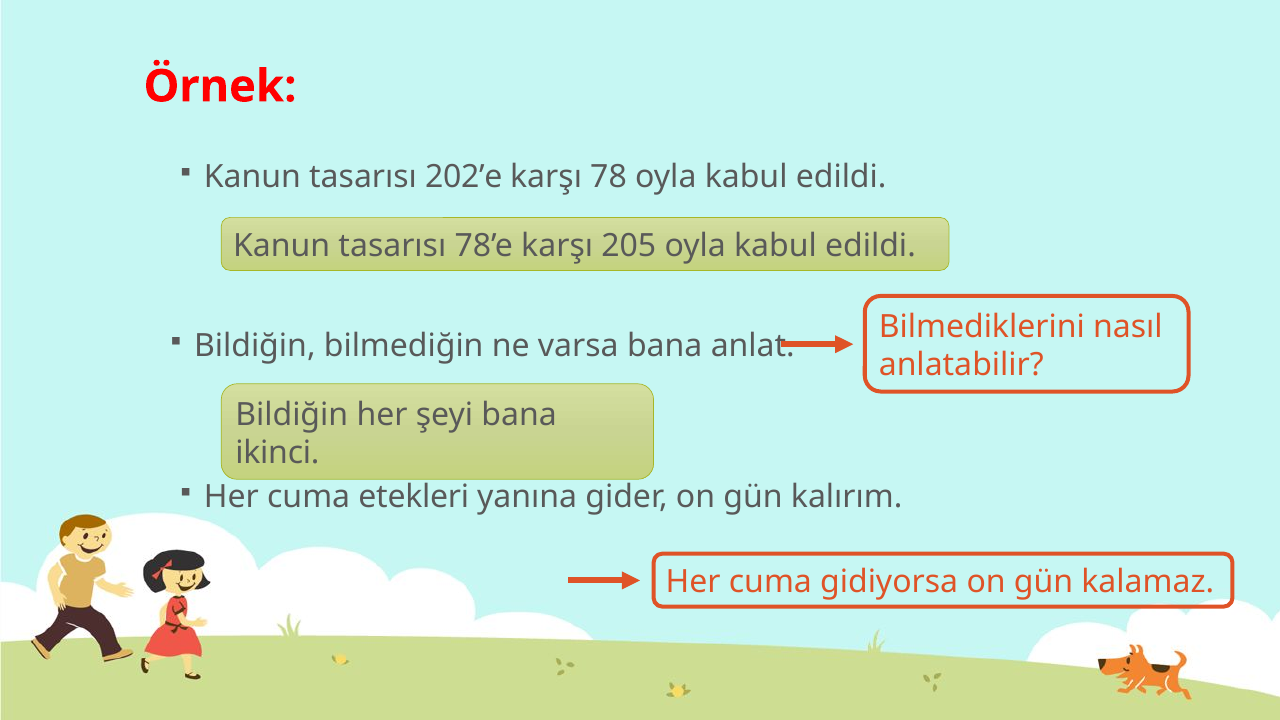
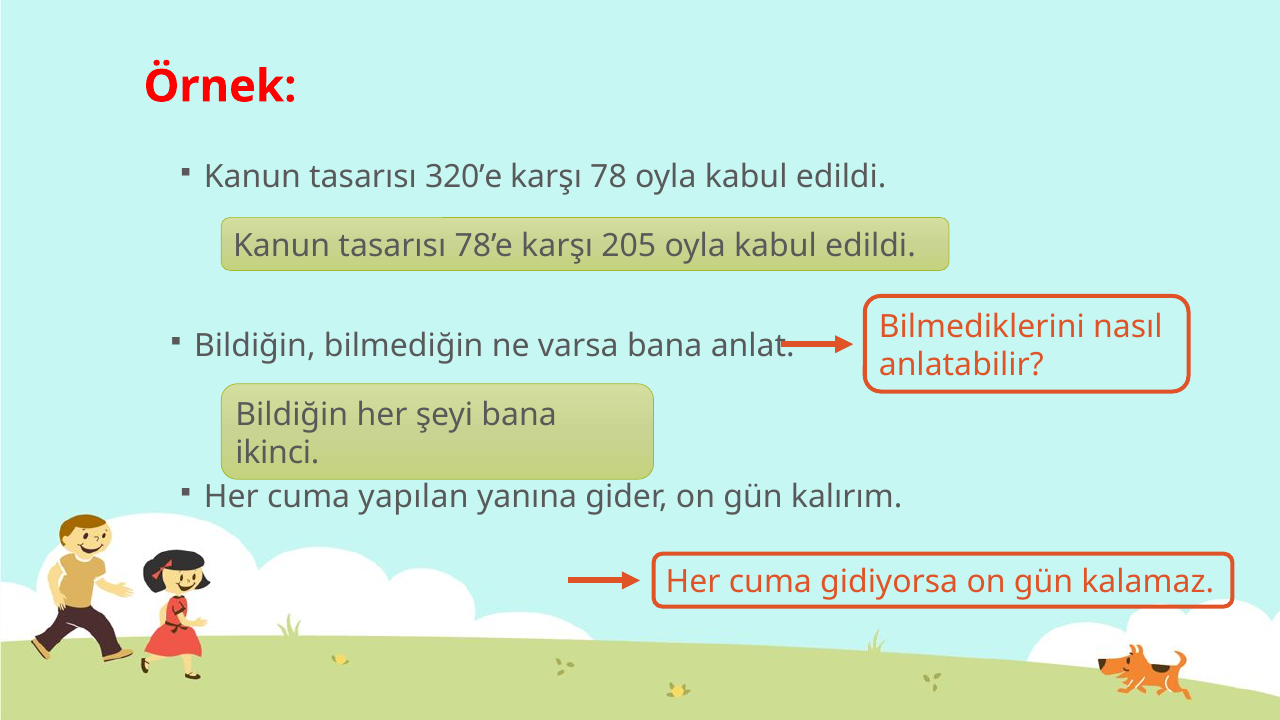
202’e: 202’e -> 320’e
etekleri: etekleri -> yapılan
